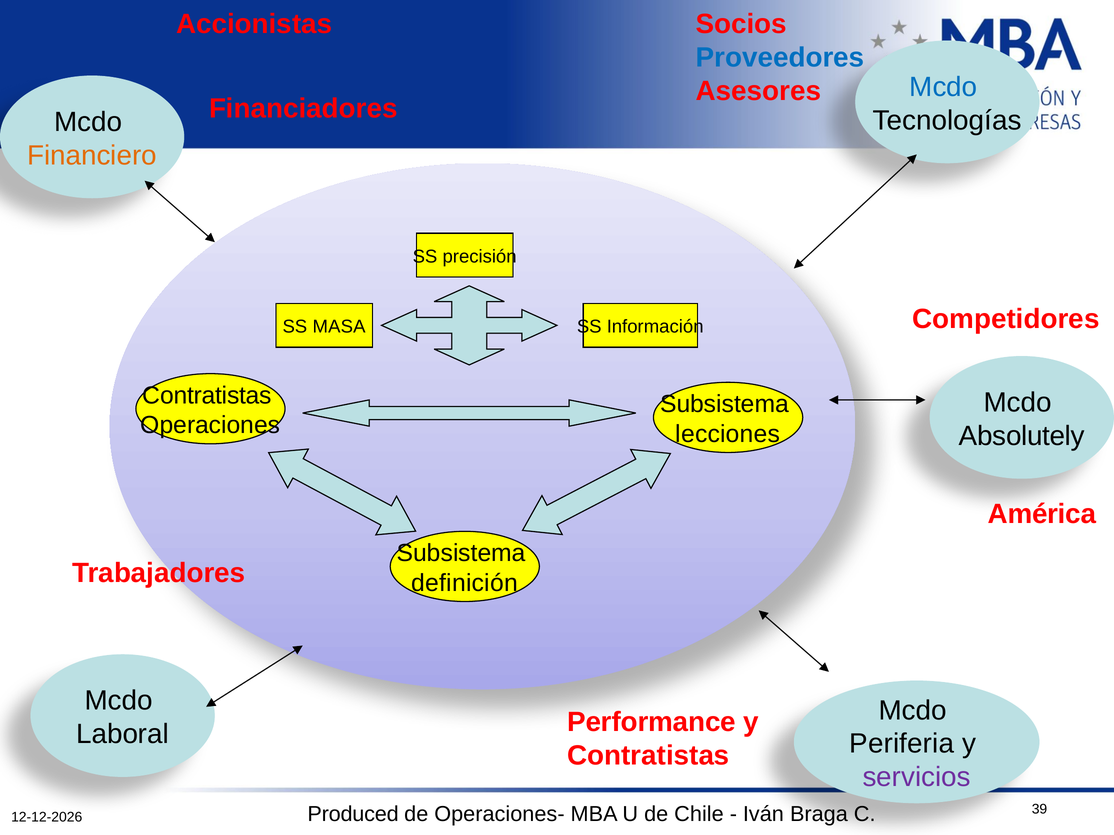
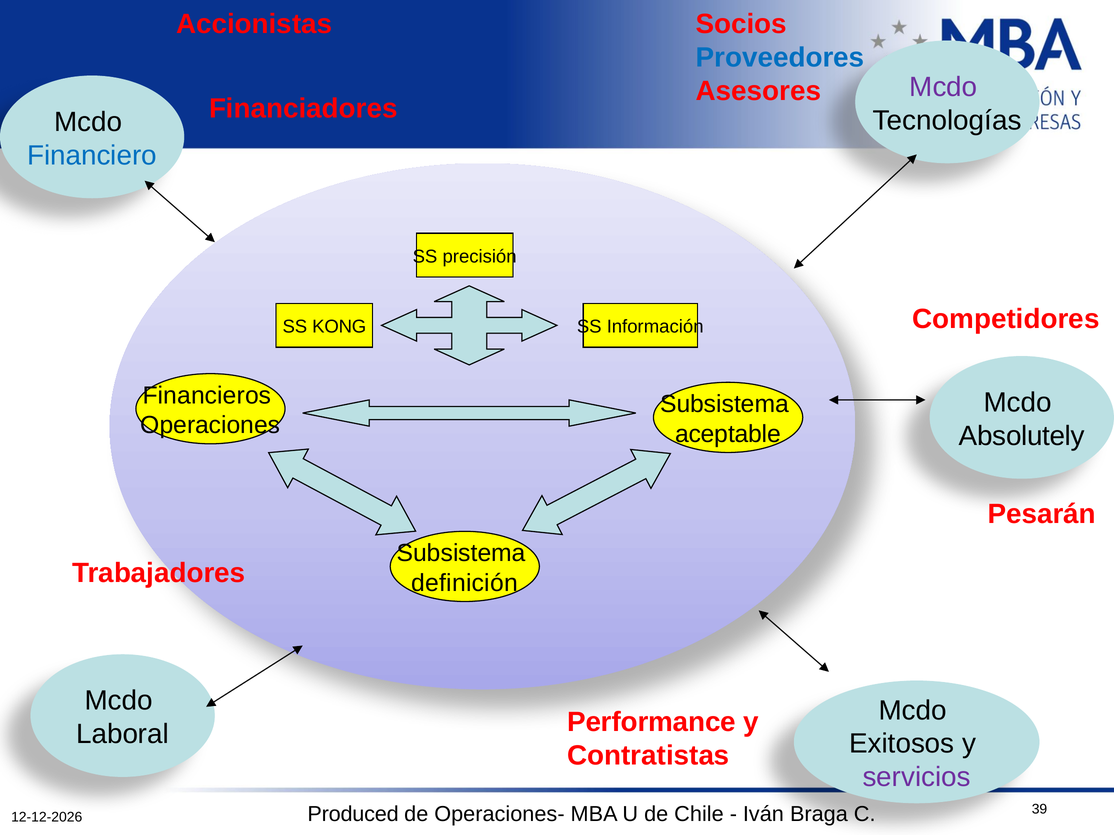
Mcdo at (943, 87) colour: blue -> purple
Financiero colour: orange -> blue
MASA: MASA -> KONG
Contratistas at (207, 396): Contratistas -> Financieros
lecciones: lecciones -> aceptable
América: América -> Pesarán
Periferia: Periferia -> Exitosos
